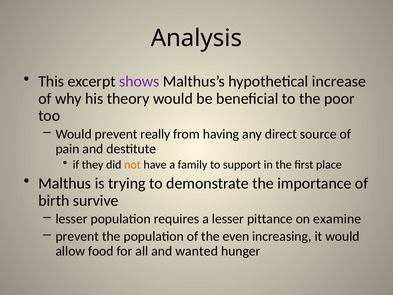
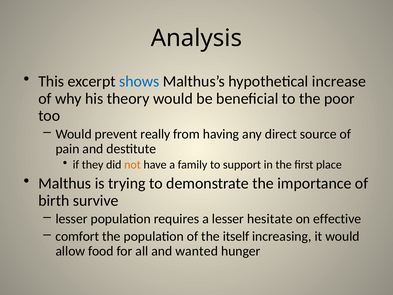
shows colour: purple -> blue
pittance: pittance -> hesitate
examine: examine -> effective
prevent at (77, 236): prevent -> comfort
even: even -> itself
